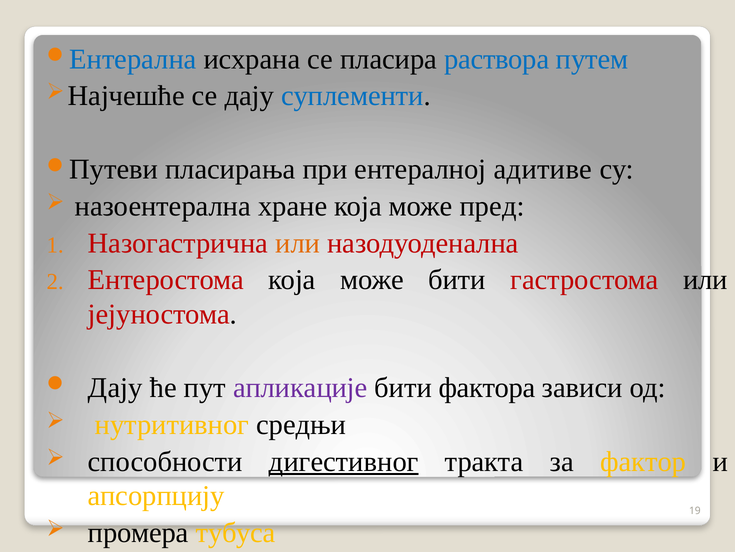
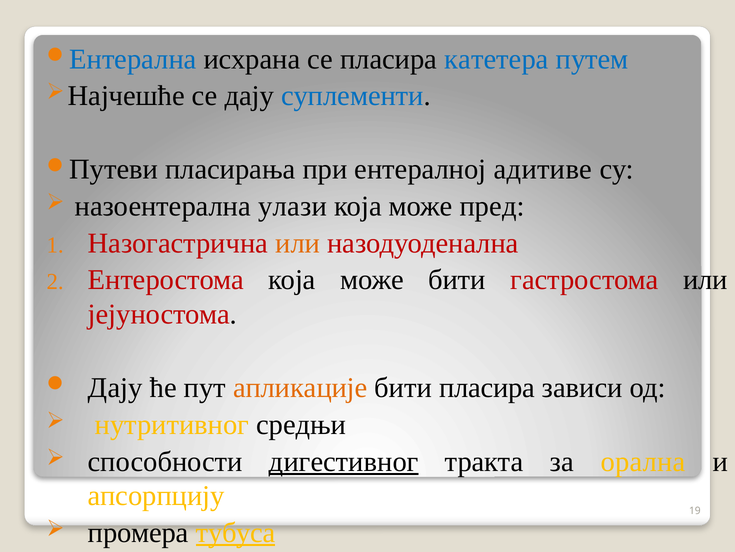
раствора: раствора -> катетера
хране: хране -> улази
апликације colour: purple -> orange
бити фактора: фактора -> пласира
фактор: фактор -> орална
тубуса underline: none -> present
